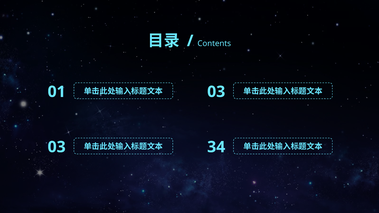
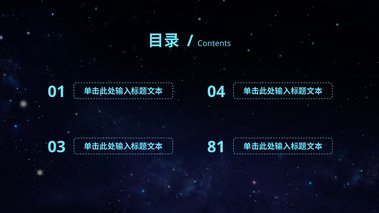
03 at (216, 92): 03 -> 04
34: 34 -> 81
